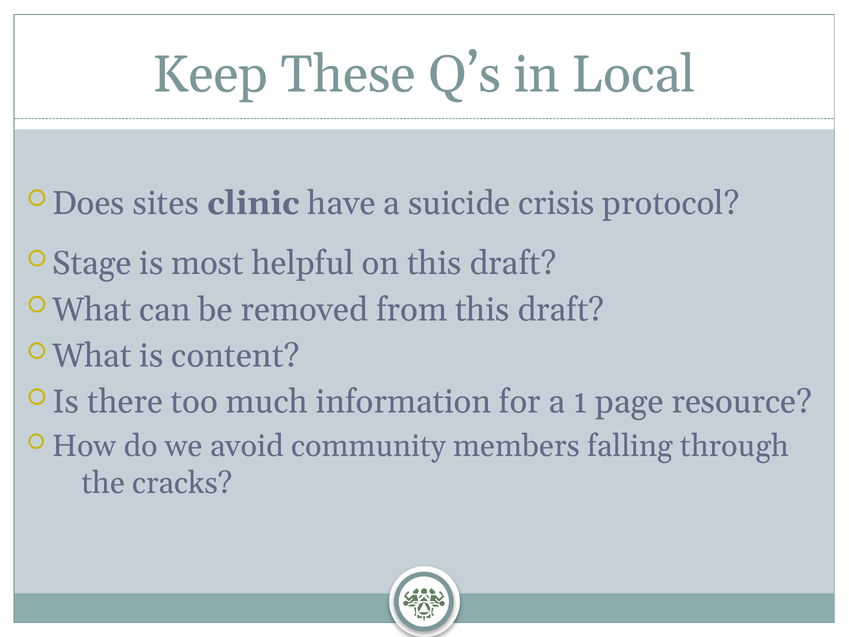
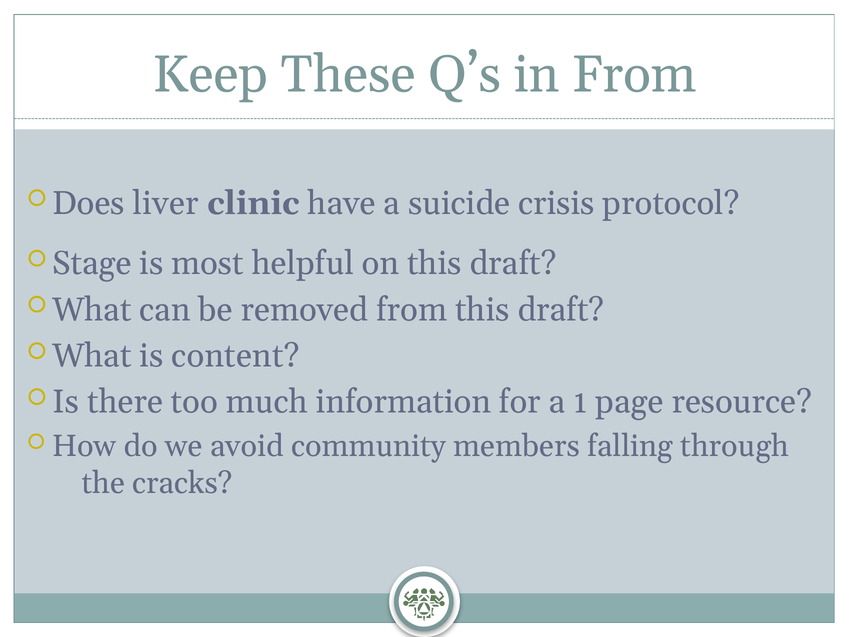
in Local: Local -> From
sites: sites -> liver
